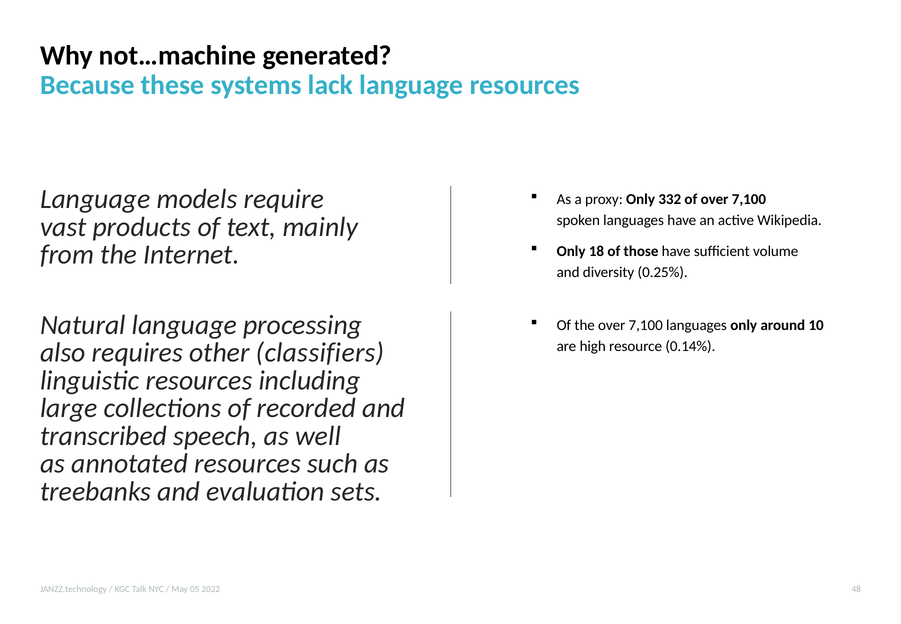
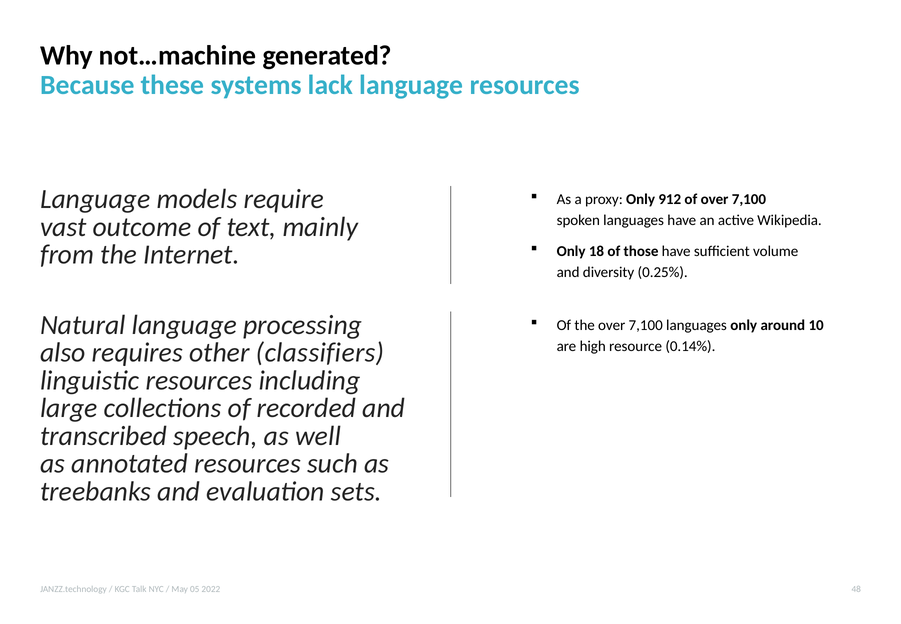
332: 332 -> 912
products: products -> outcome
